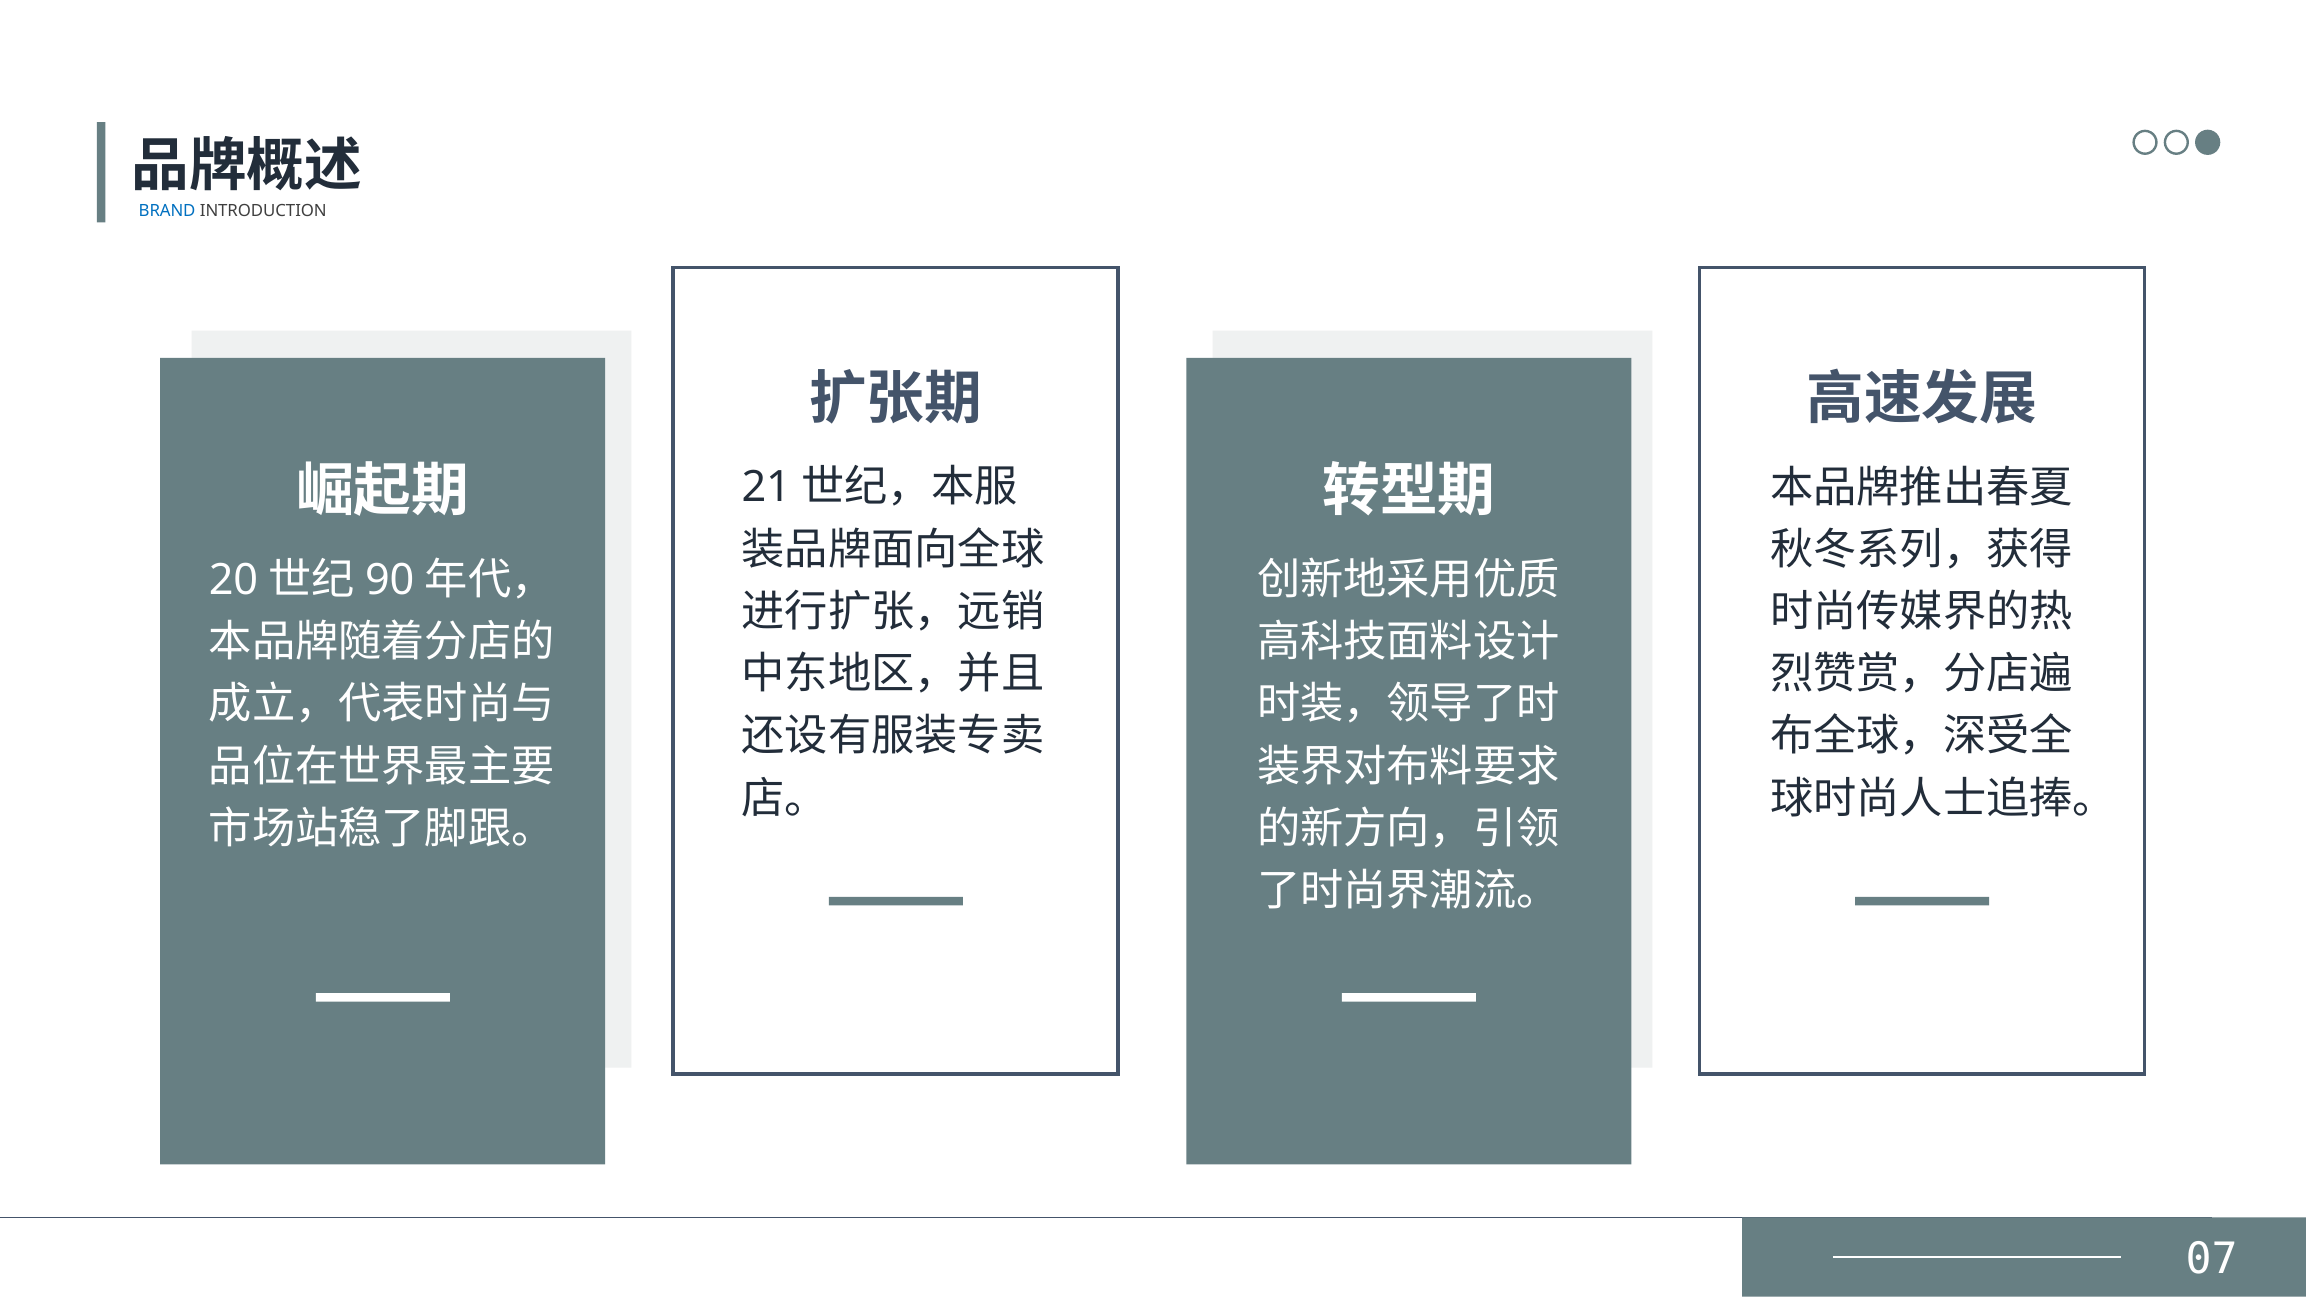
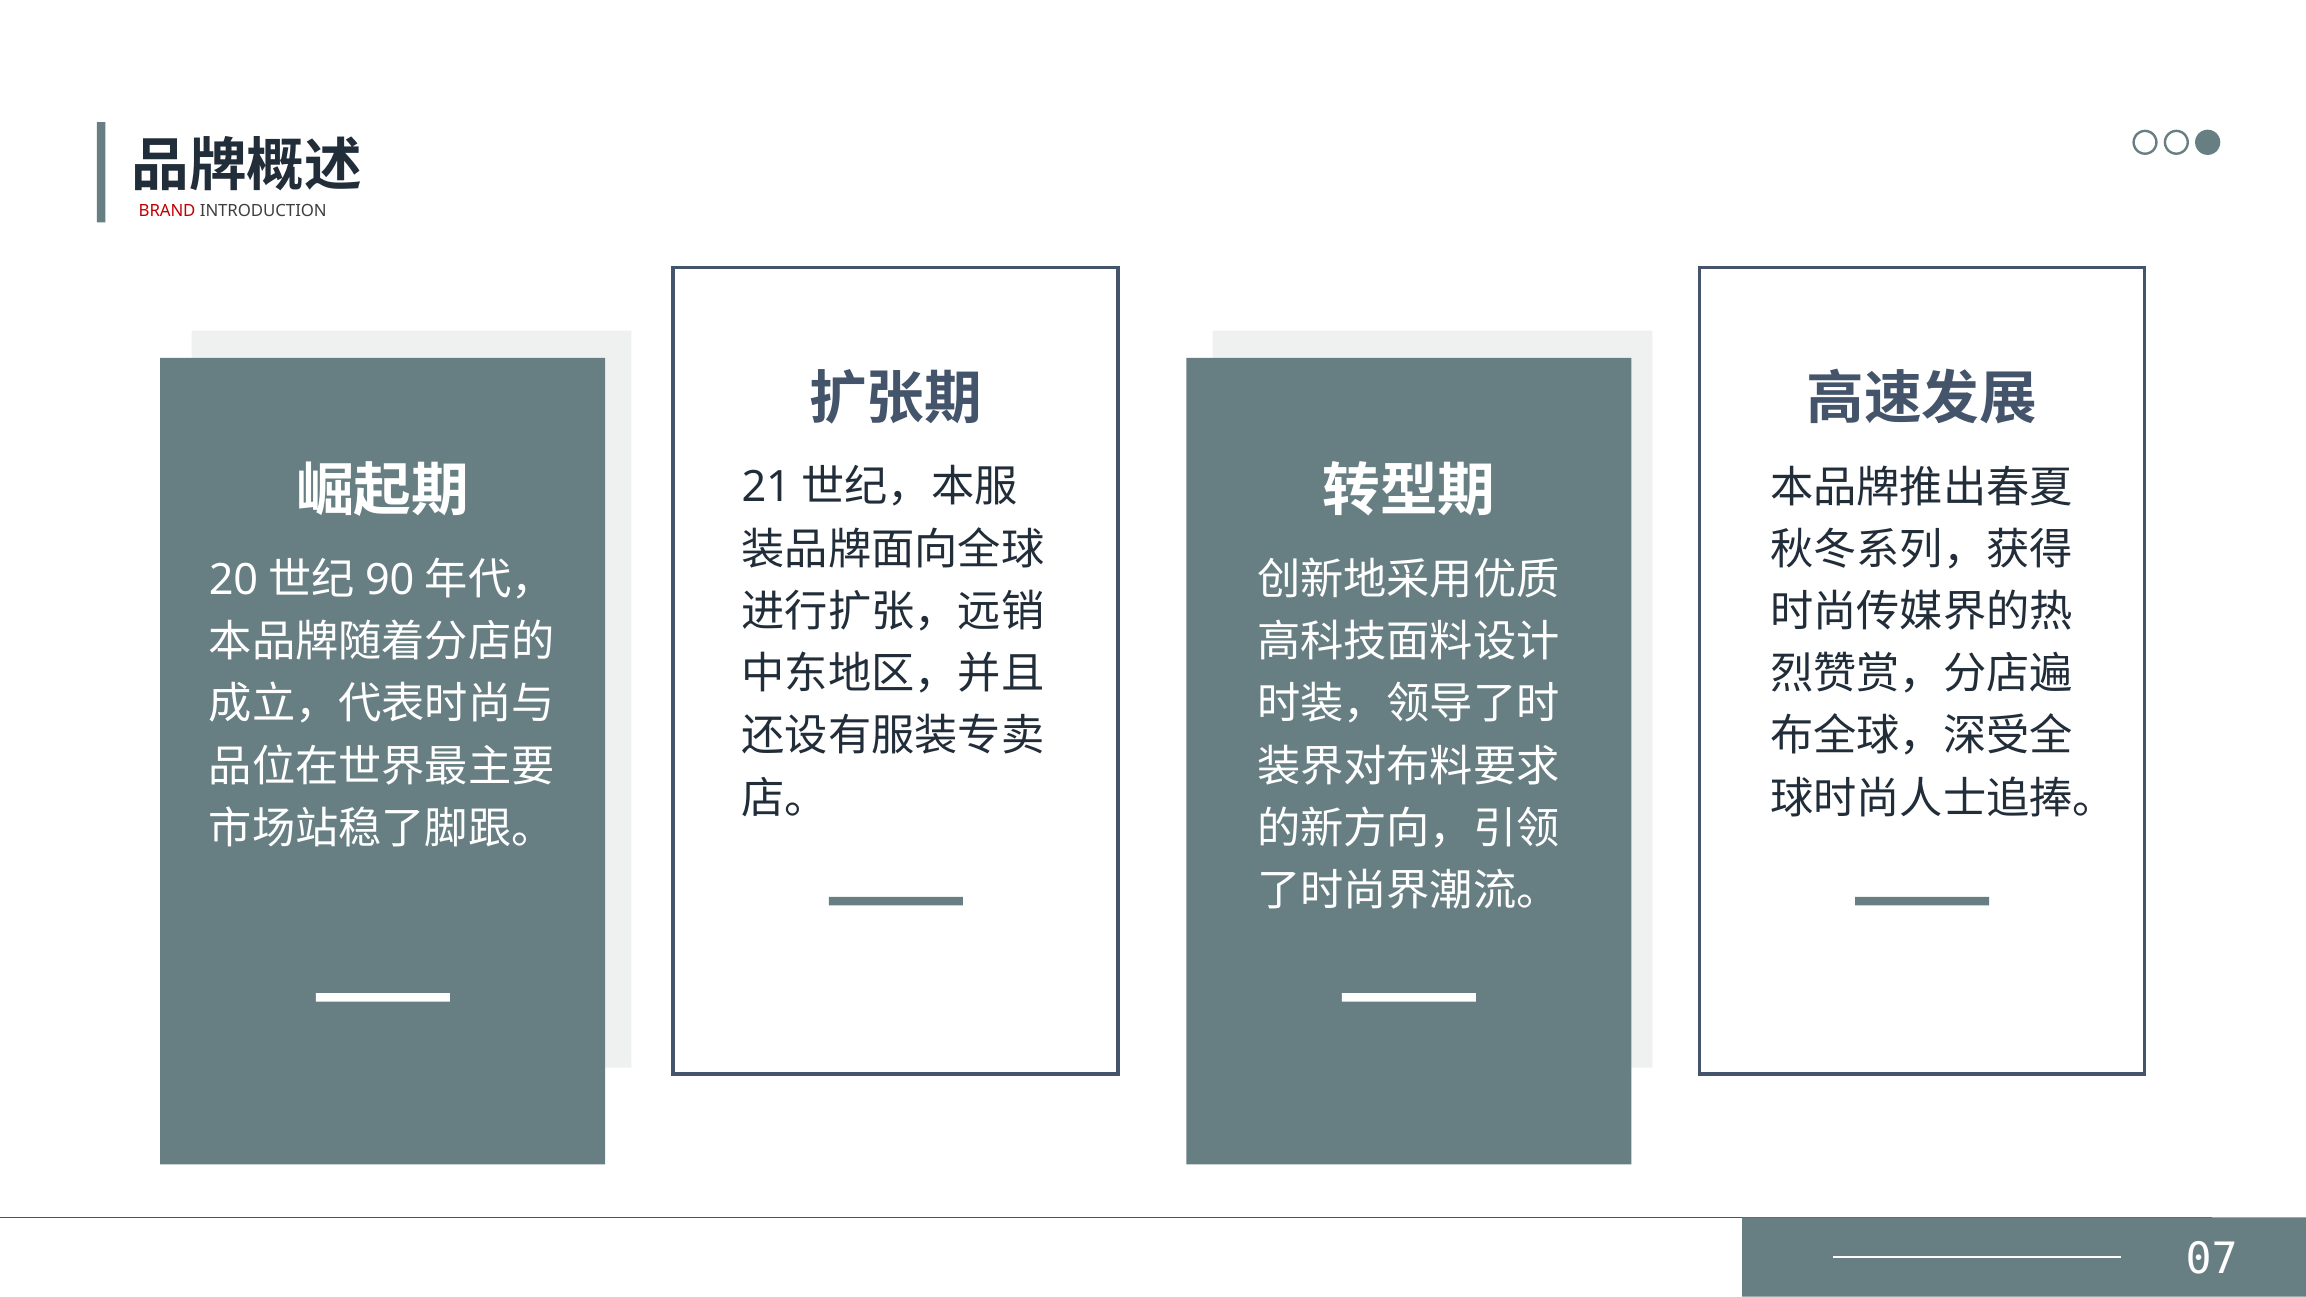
BRAND colour: blue -> red
